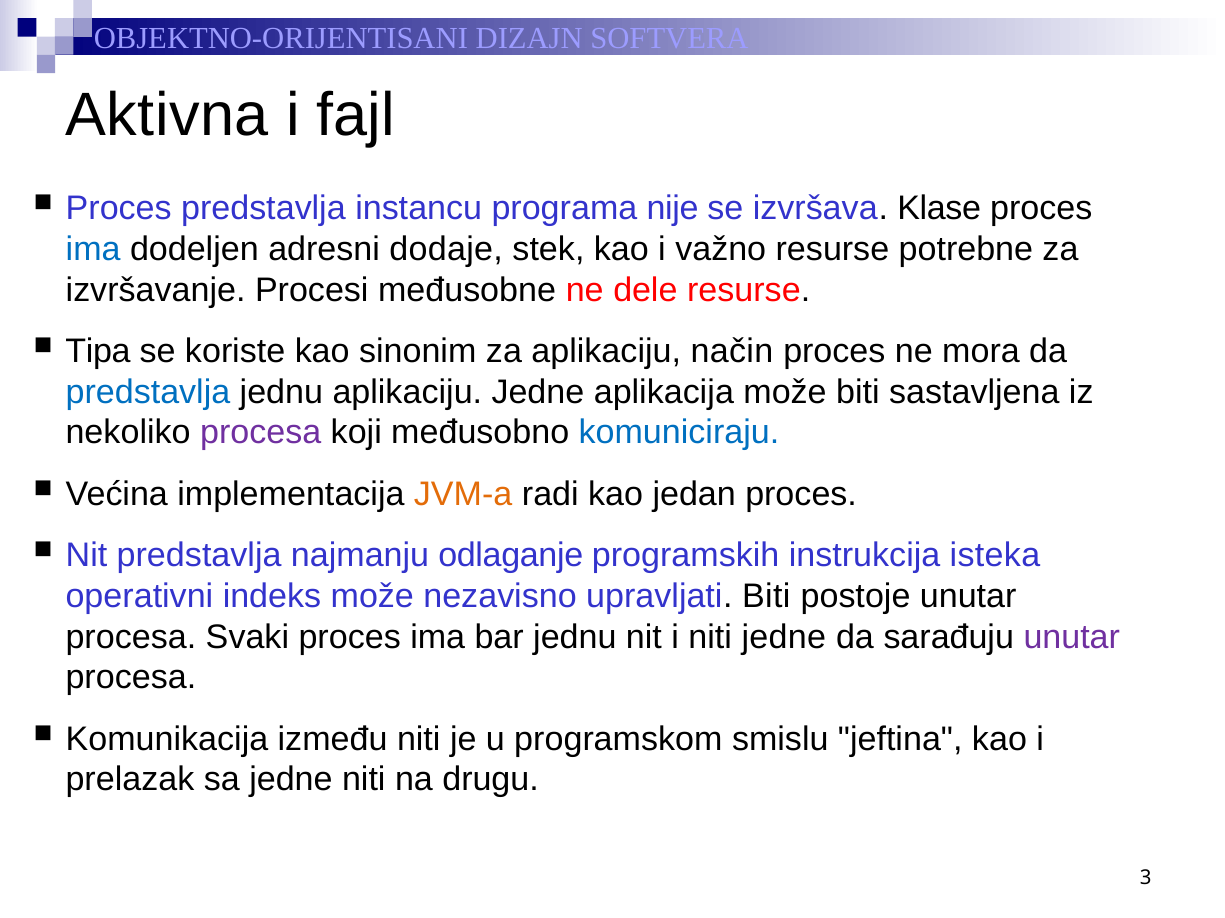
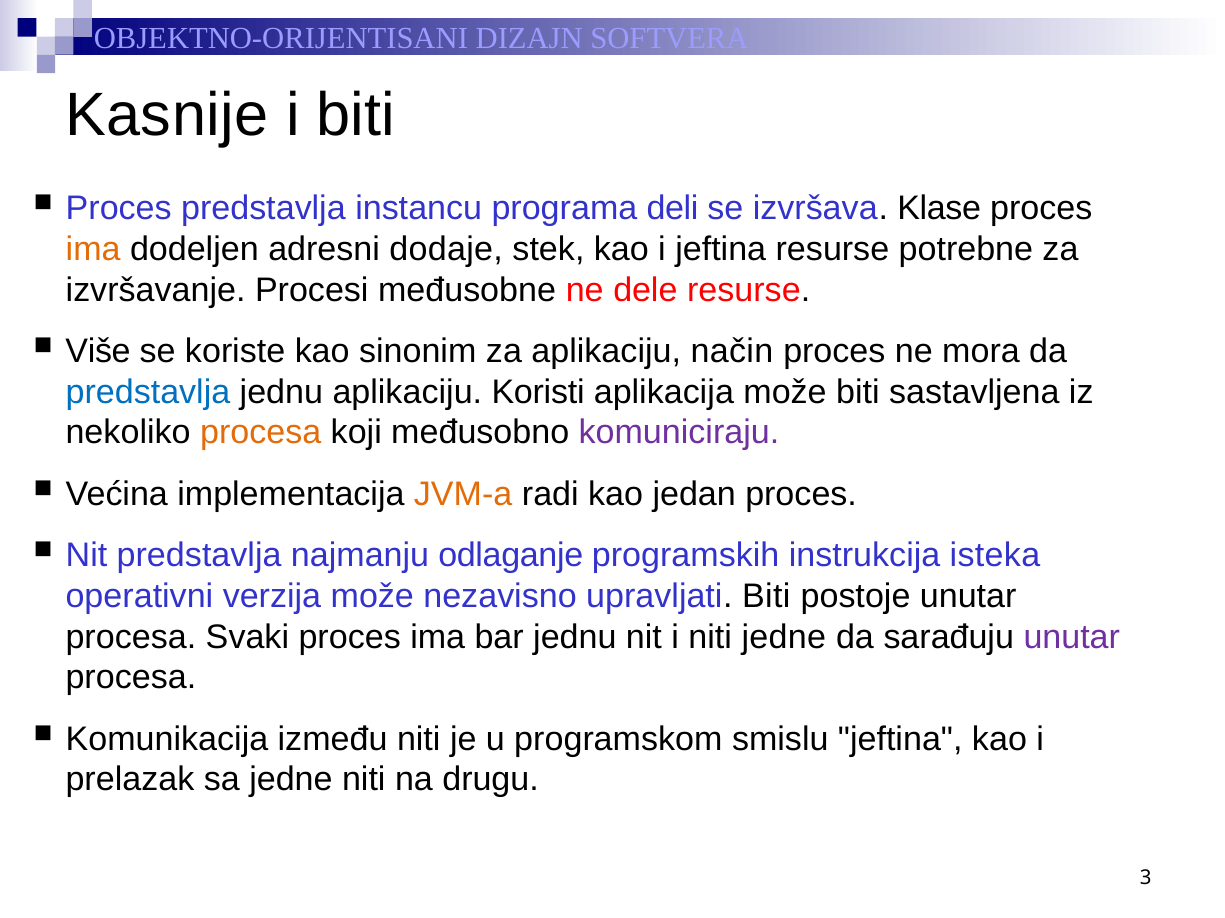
Aktivna: Aktivna -> Kasnije
i fajl: fajl -> biti
nije: nije -> deli
ima at (93, 249) colour: blue -> orange
i važno: važno -> jeftina
Tipa: Tipa -> Više
aplikaciju Jedne: Jedne -> Koristi
procesa at (261, 433) colour: purple -> orange
komuniciraju colour: blue -> purple
indeks: indeks -> verzija
